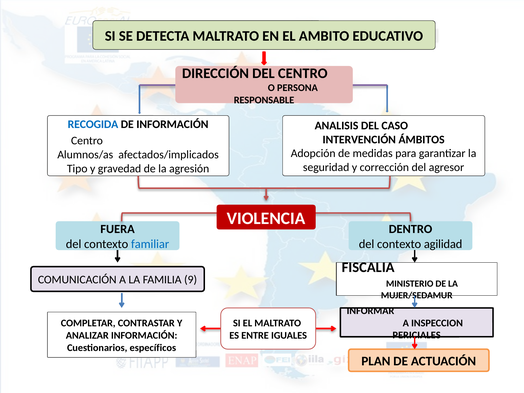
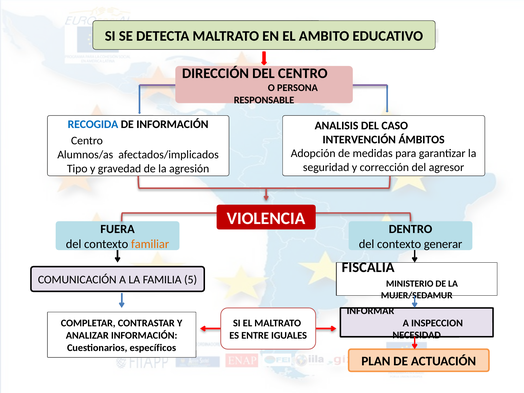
familiar colour: blue -> orange
agilidad: agilidad -> generar
9: 9 -> 5
PERICIALES: PERICIALES -> NECESIDAD
